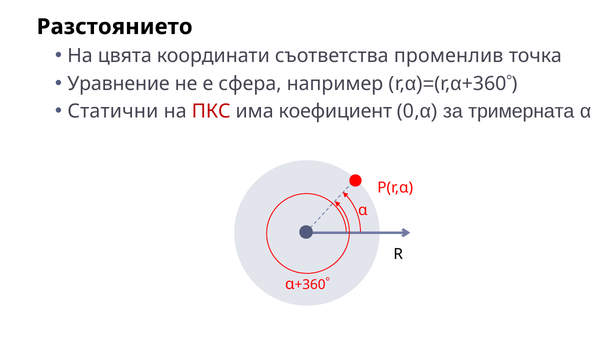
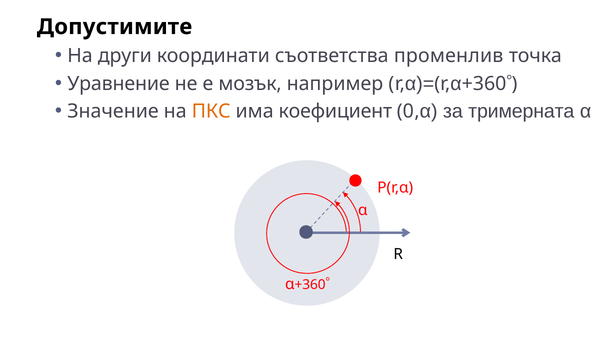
Разстоянието: Разстоянието -> Допустимите
цвята: цвята -> други
сфера: сфера -> мозък
Статични: Статични -> Значение
ПКС colour: red -> orange
